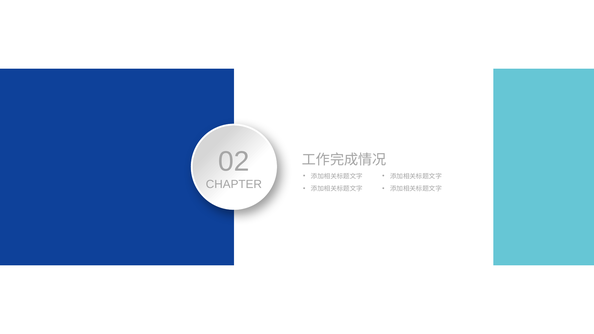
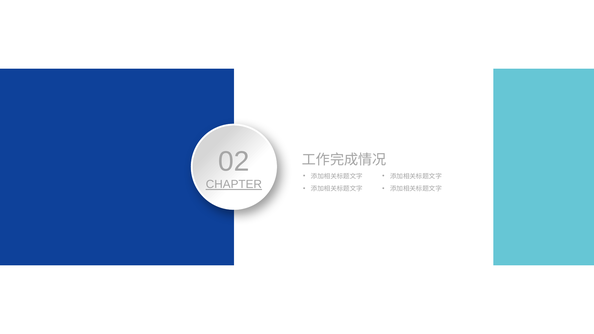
CHAPTER underline: none -> present
